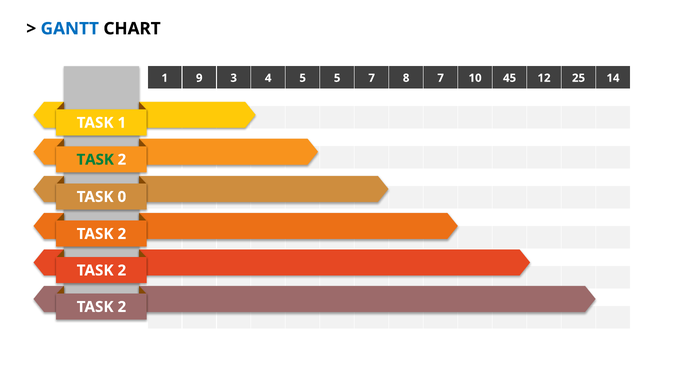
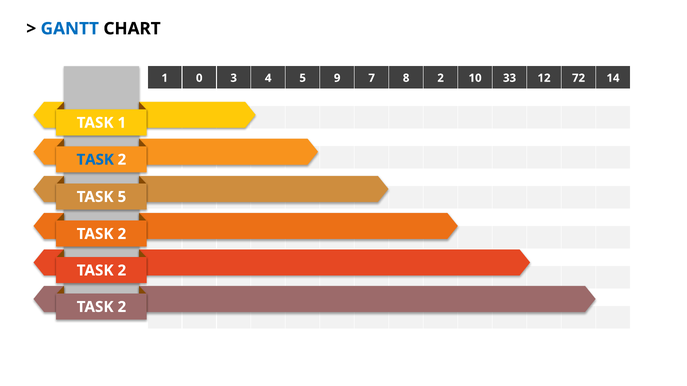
9: 9 -> 0
5 5: 5 -> 9
8 7: 7 -> 2
45: 45 -> 33
25: 25 -> 72
TASK at (95, 160) colour: green -> blue
TASK 0: 0 -> 5
